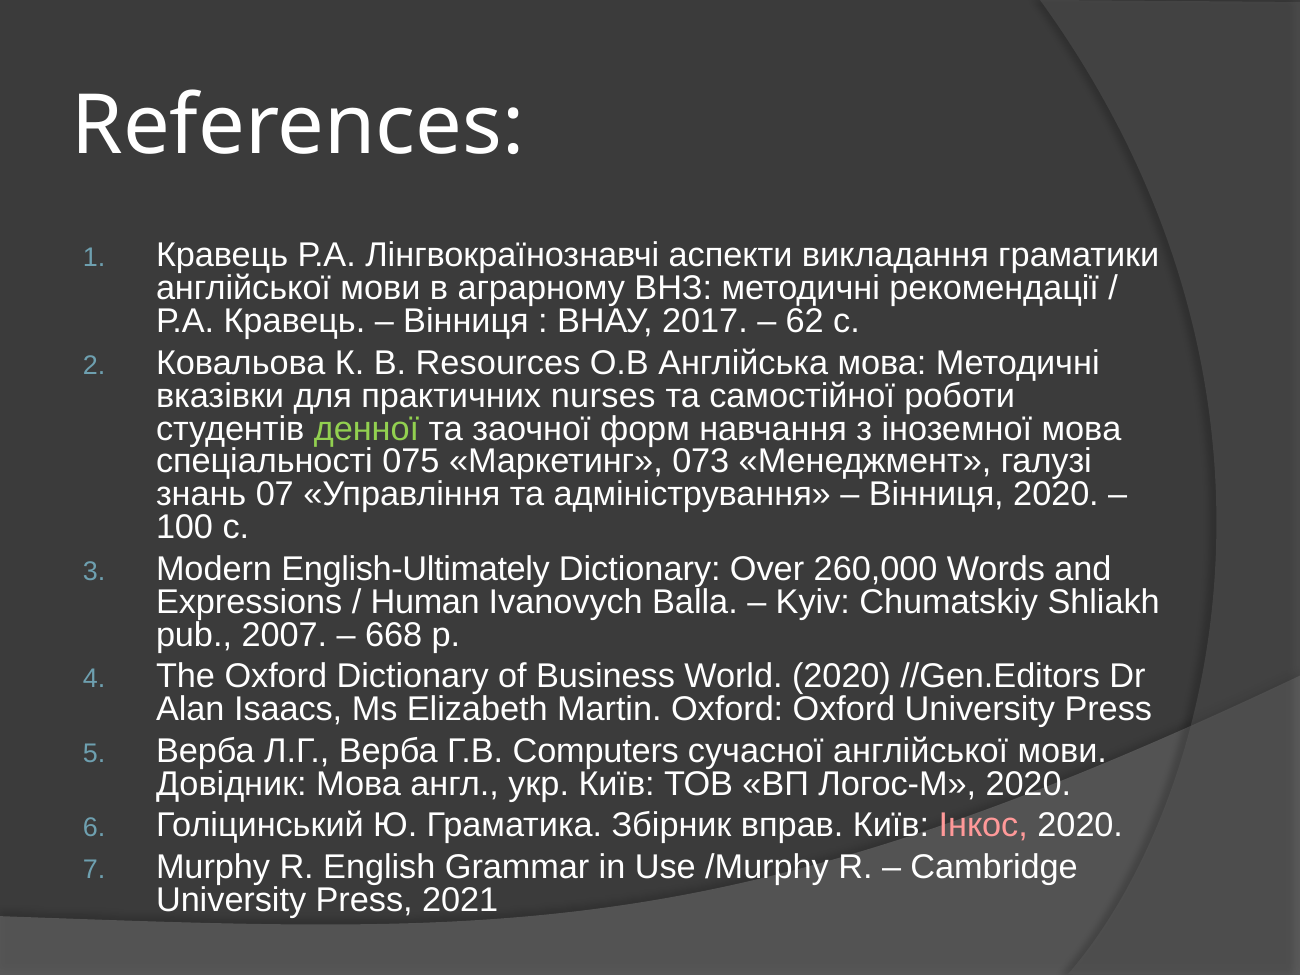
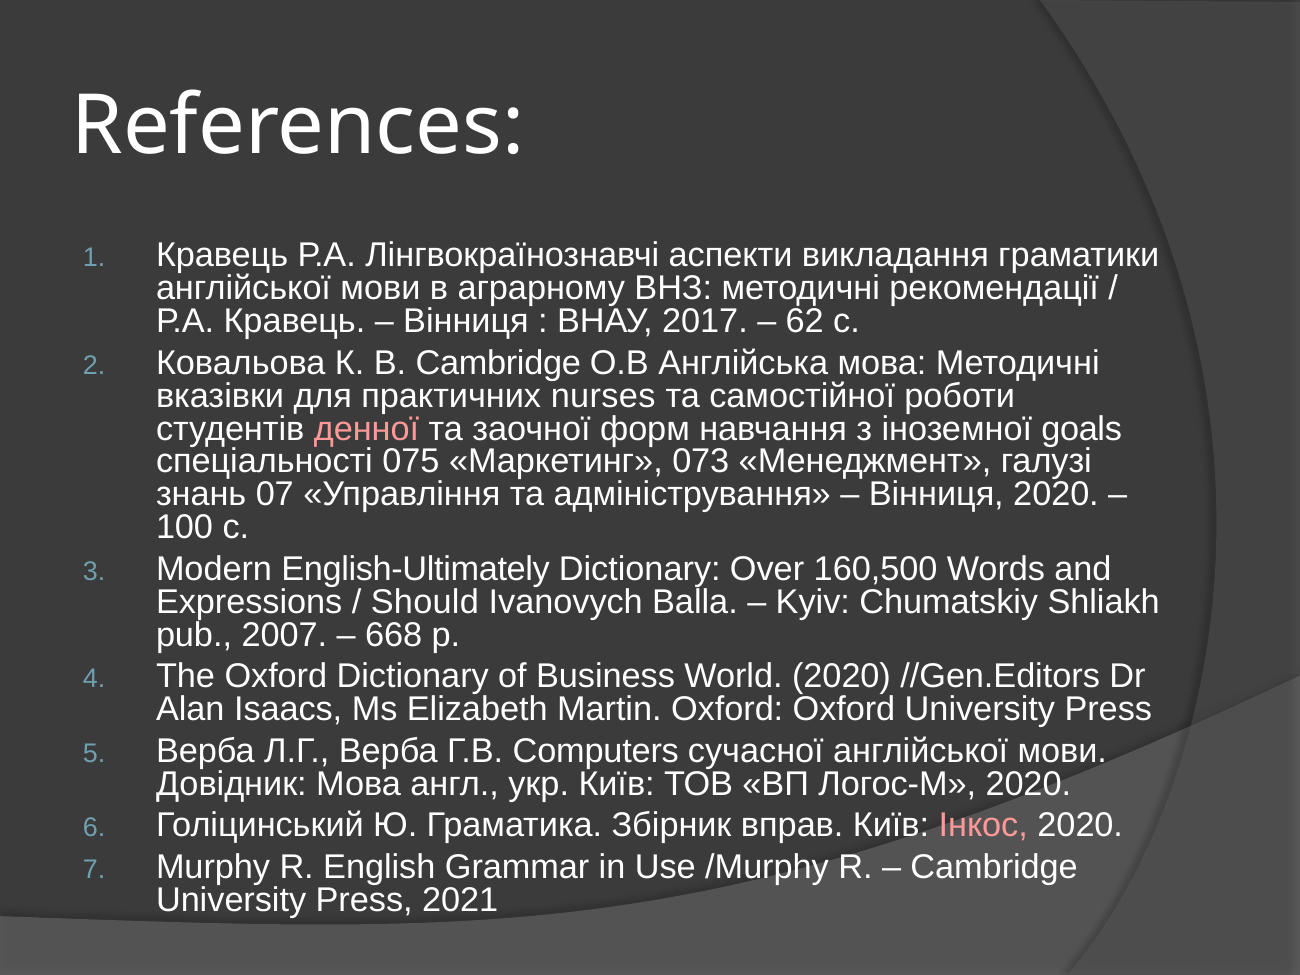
В Resources: Resources -> Cambridge
денної colour: light green -> pink
іноземної мова: мова -> goals
260,000: 260,000 -> 160,500
Human: Human -> Should
